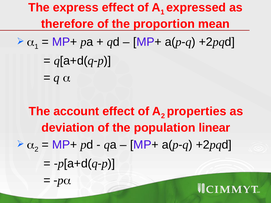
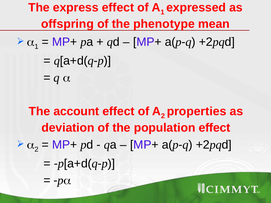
therefore: therefore -> offspring
proportion: proportion -> phenotype
population linear: linear -> effect
